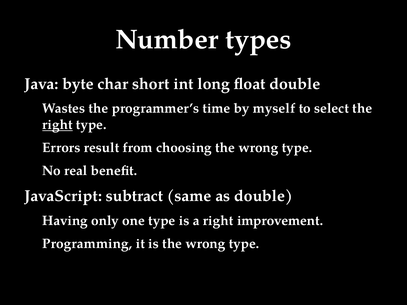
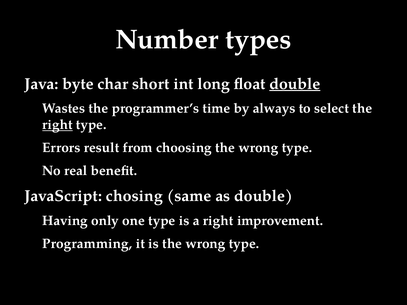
double at (295, 84) underline: none -> present
myself: myself -> always
subtract: subtract -> chosing
